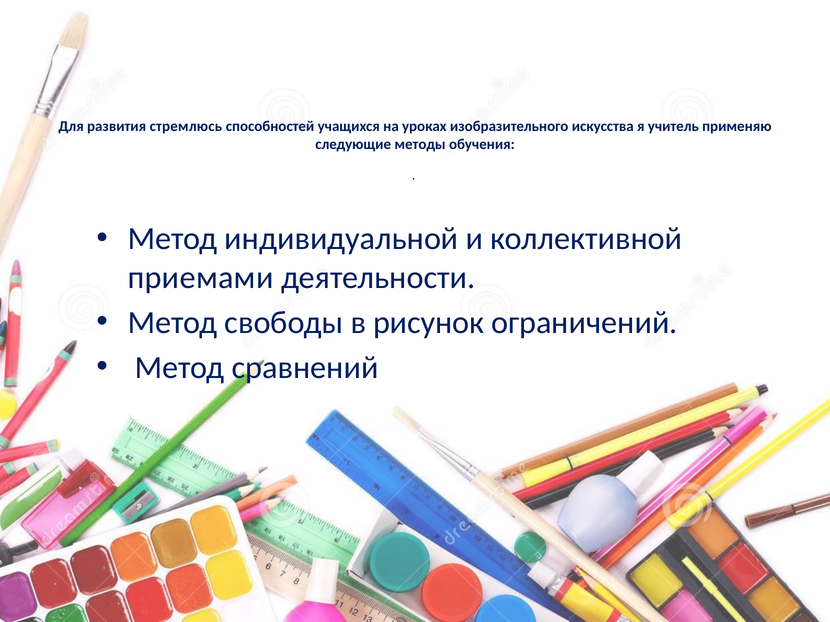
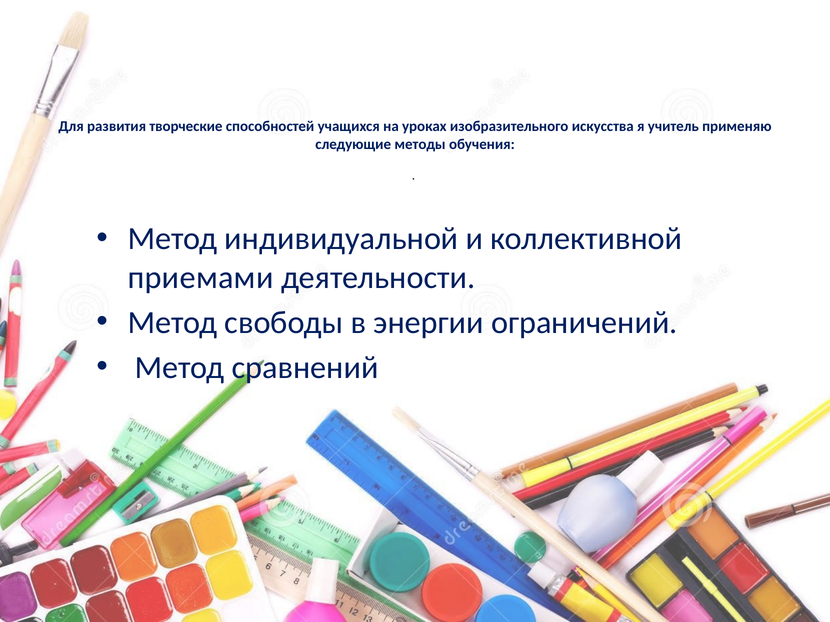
стремлюсь: стремлюсь -> творческие
рисунок: рисунок -> энергии
